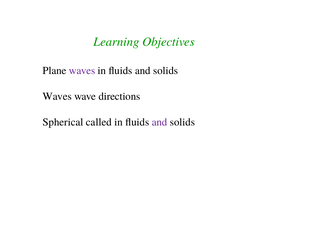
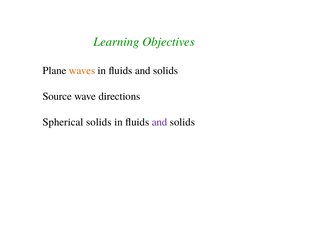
waves at (82, 70) colour: purple -> orange
Waves at (57, 96): Waves -> Source
Spherical called: called -> solids
